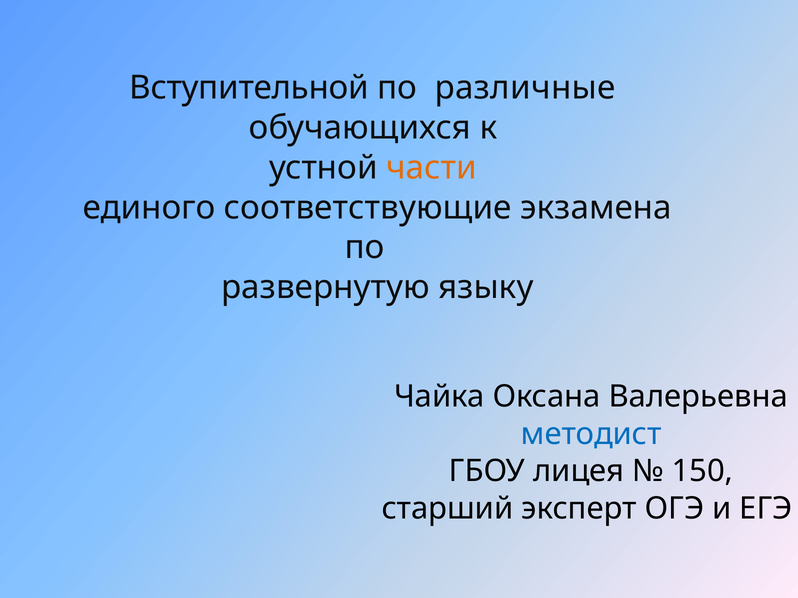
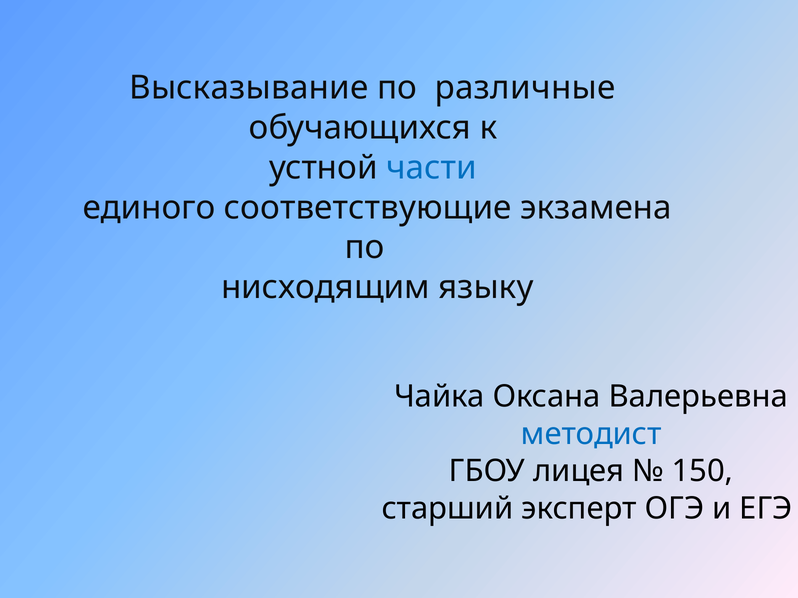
Вступительной: Вступительной -> Высказывание
части colour: orange -> blue
развернутую: развернутую -> нисходящим
